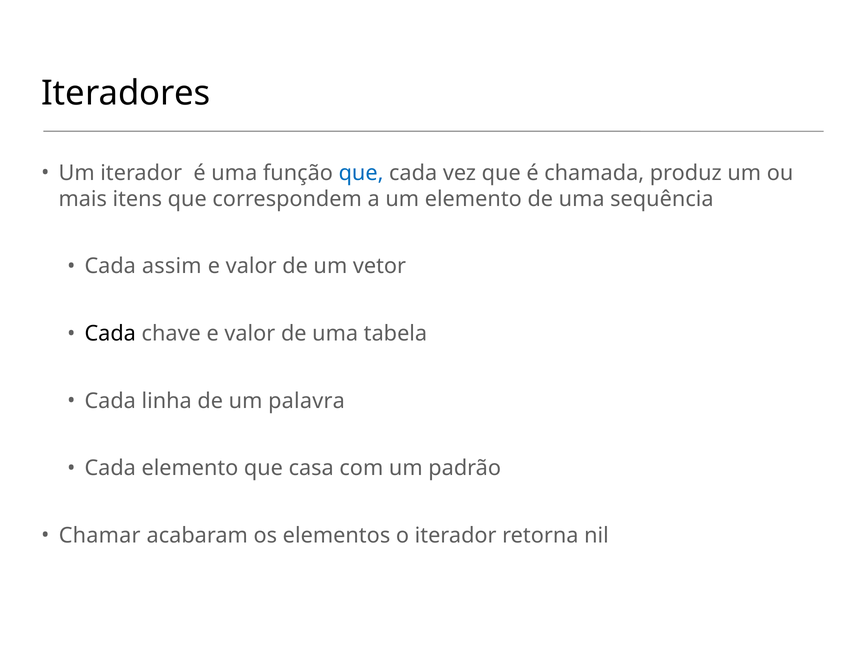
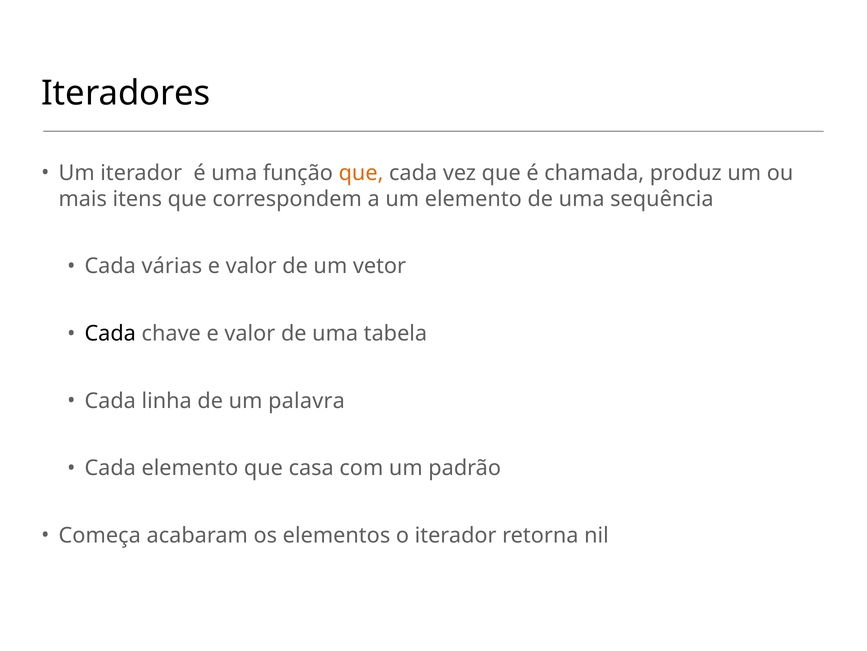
que at (361, 173) colour: blue -> orange
assim: assim -> várias
Chamar: Chamar -> Começa
